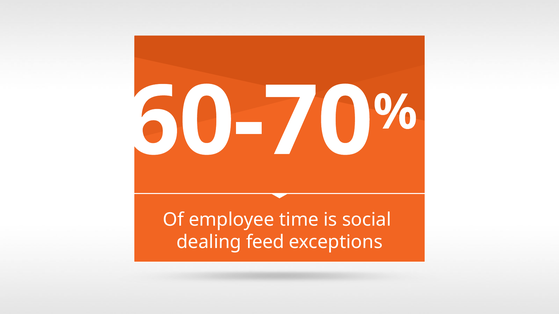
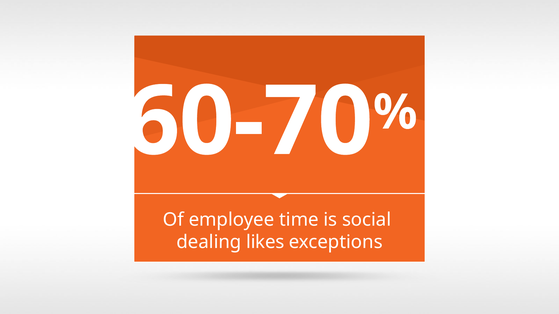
feed: feed -> likes
